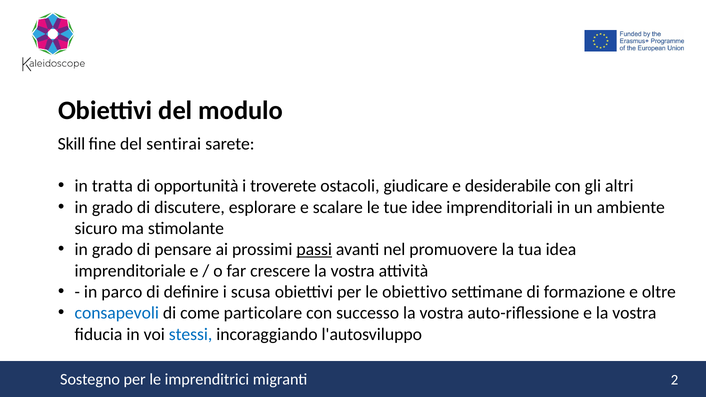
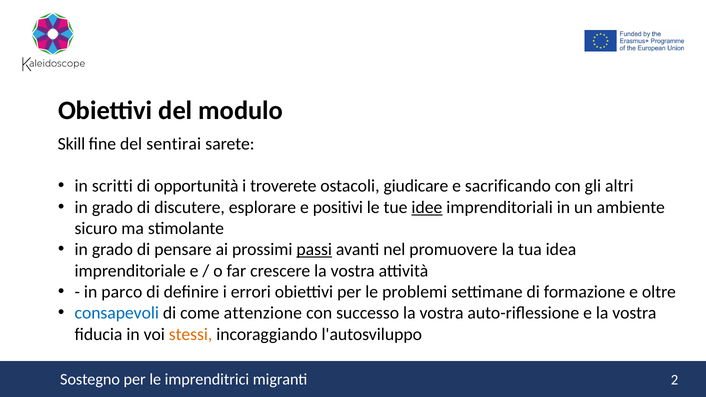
tratta: tratta -> scritti
desiderabile: desiderabile -> sacrificando
scalare: scalare -> positivi
idee underline: none -> present
scusa: scusa -> errori
obiettivo: obiettivo -> problemi
particolare: particolare -> attenzione
stessi colour: blue -> orange
